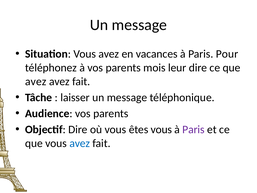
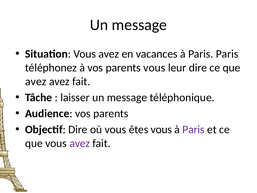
Paris Pour: Pour -> Paris
parents mois: mois -> vous
avez at (80, 143) colour: blue -> purple
